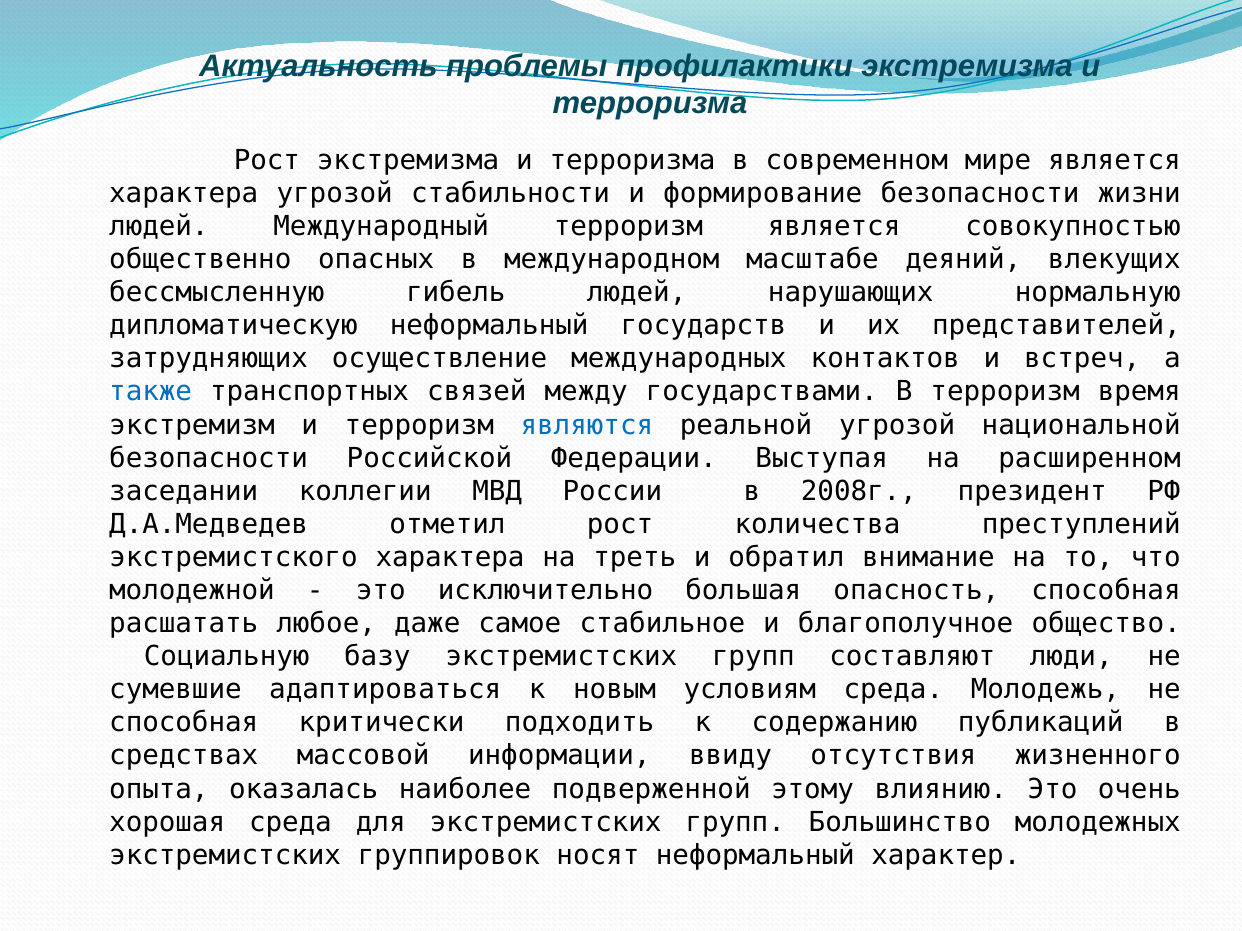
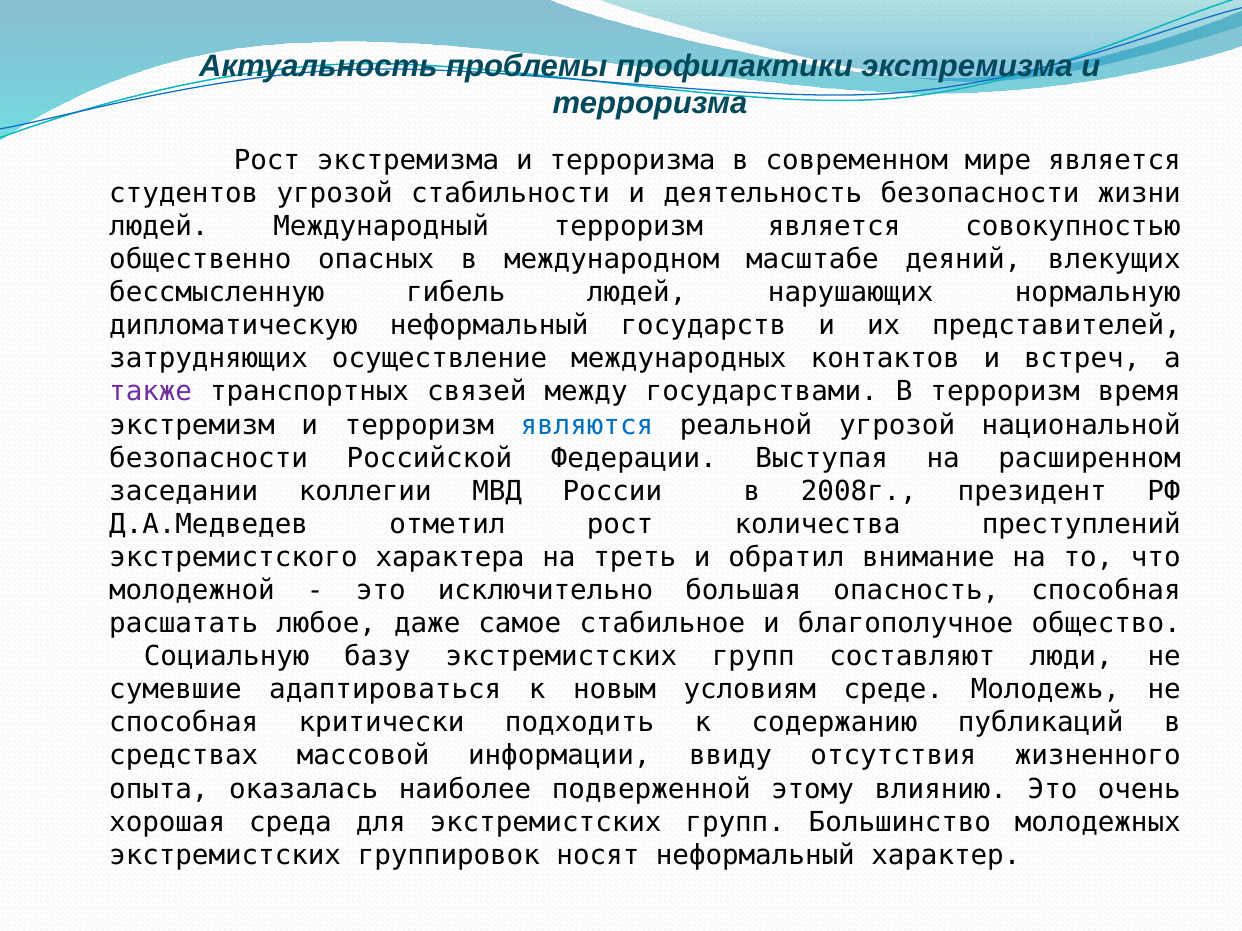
характера at (184, 193): характера -> студентов
формирование: формирование -> деятельность
также colour: blue -> purple
условиям среда: среда -> среде
